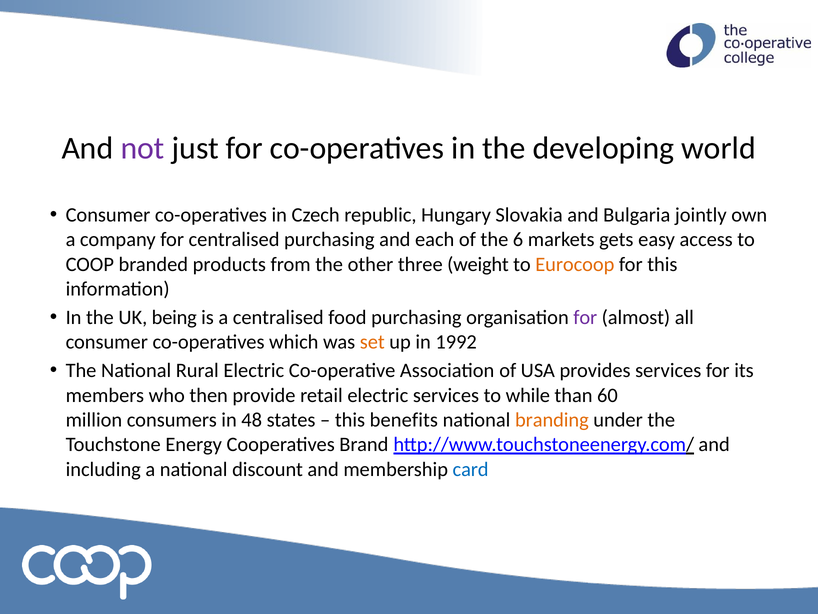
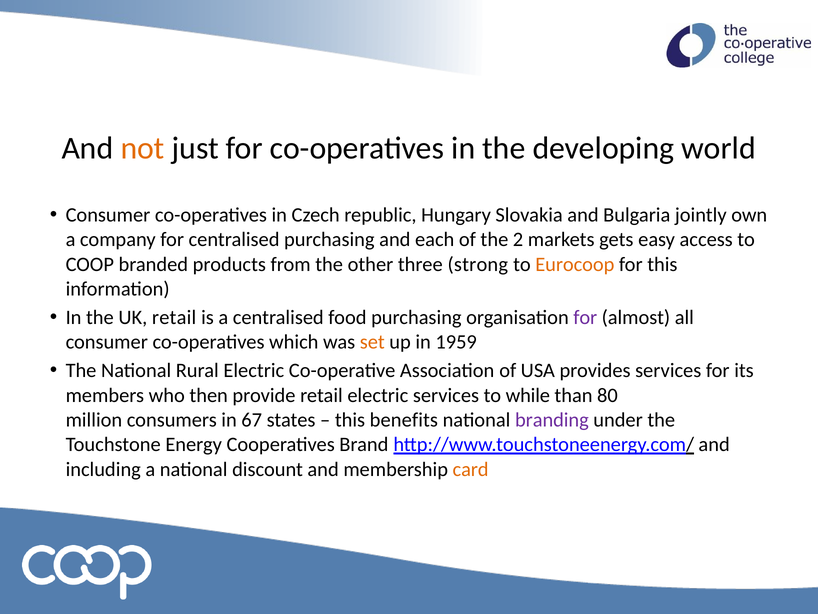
not colour: purple -> orange
6: 6 -> 2
weight: weight -> strong
UK being: being -> retail
1992: 1992 -> 1959
60: 60 -> 80
48: 48 -> 67
branding colour: orange -> purple
card colour: blue -> orange
